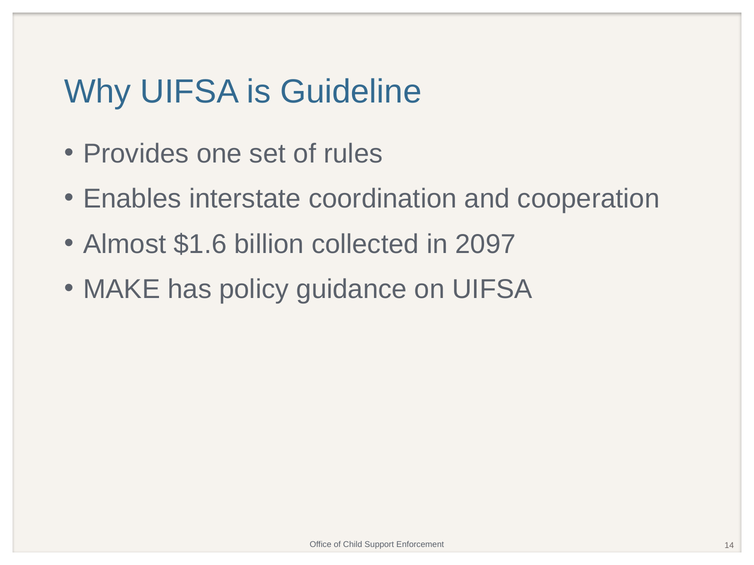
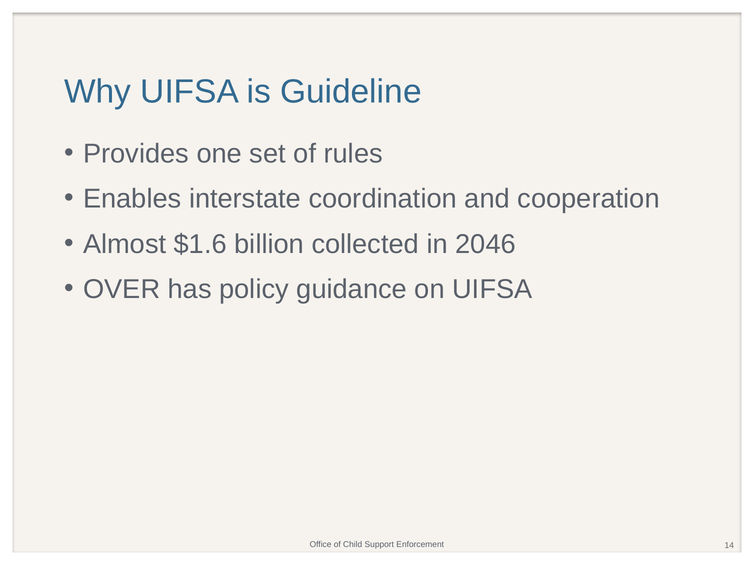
2097: 2097 -> 2046
MAKE: MAKE -> OVER
